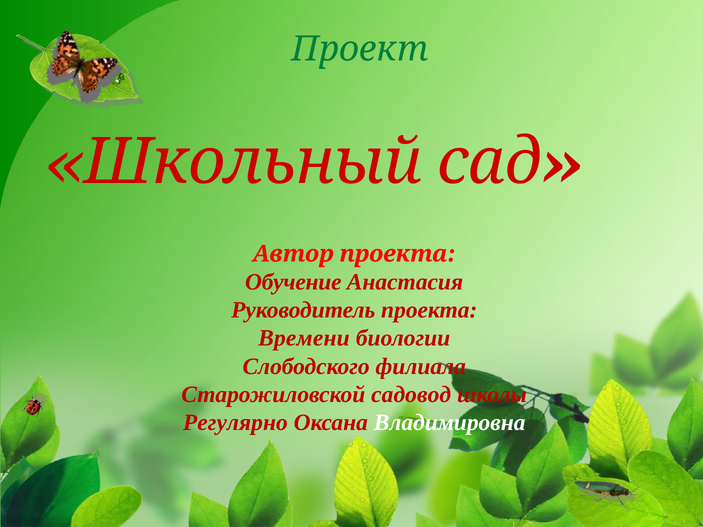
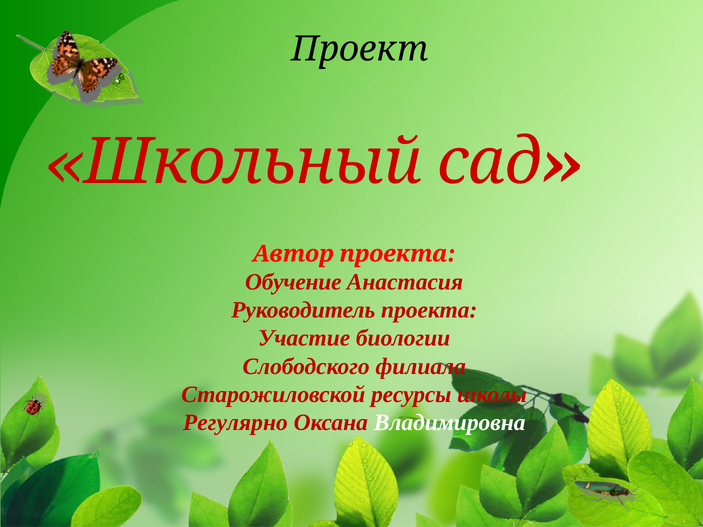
Проект colour: green -> black
Времени: Времени -> Участие
садовод: садовод -> ресурсы
